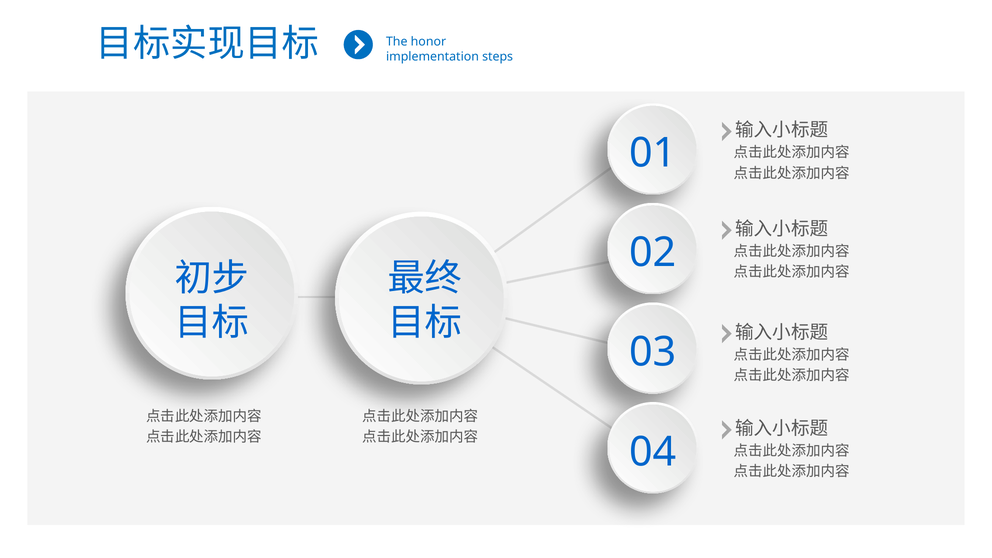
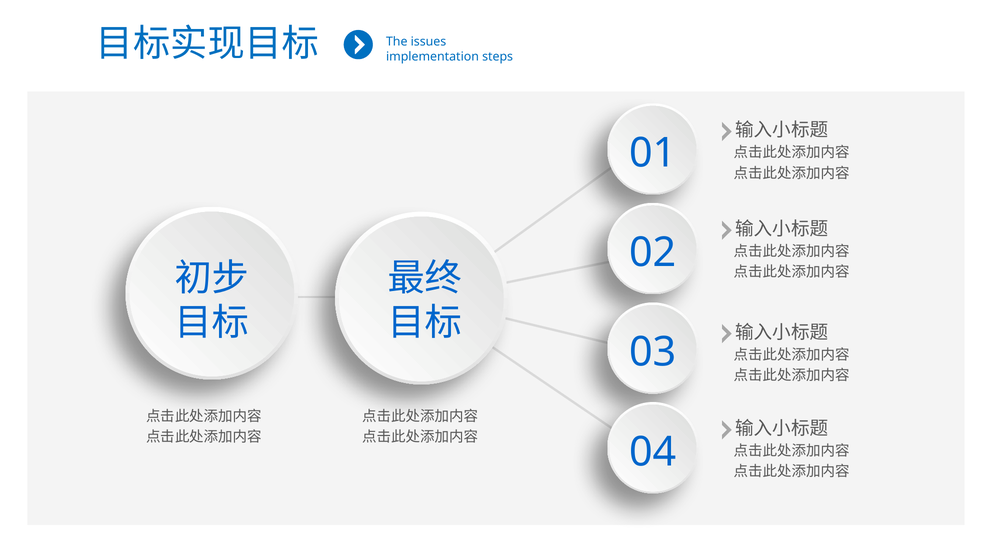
honor: honor -> issues
